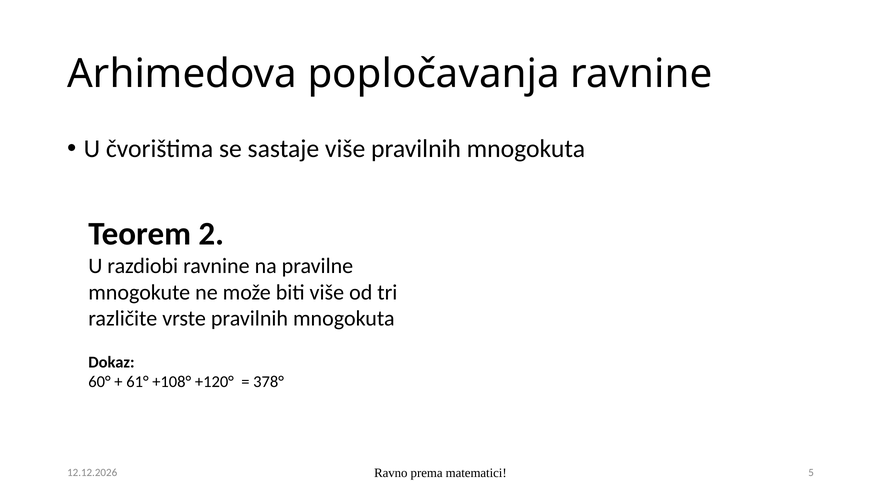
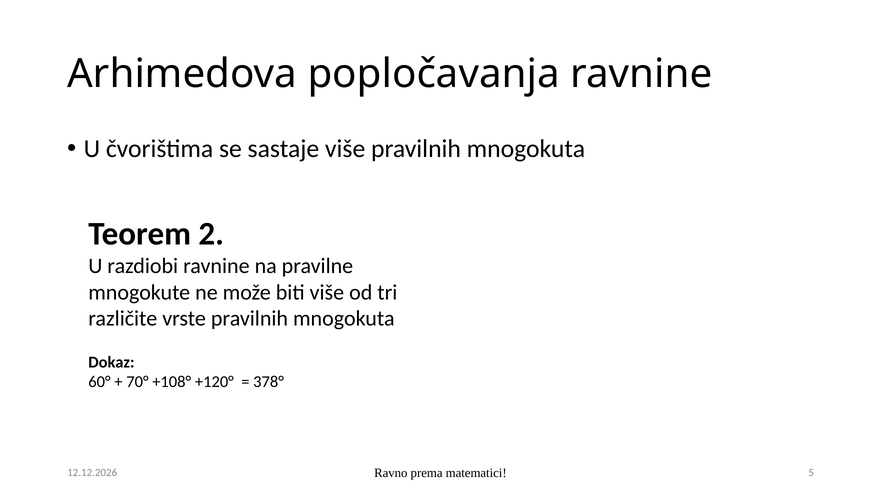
61°: 61° -> 70°
